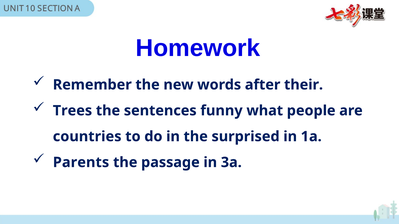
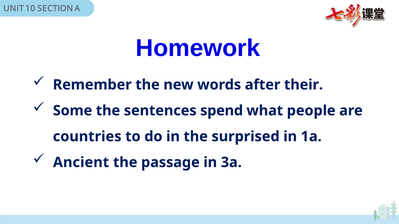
Trees: Trees -> Some
funny: funny -> spend
Parents: Parents -> Ancient
